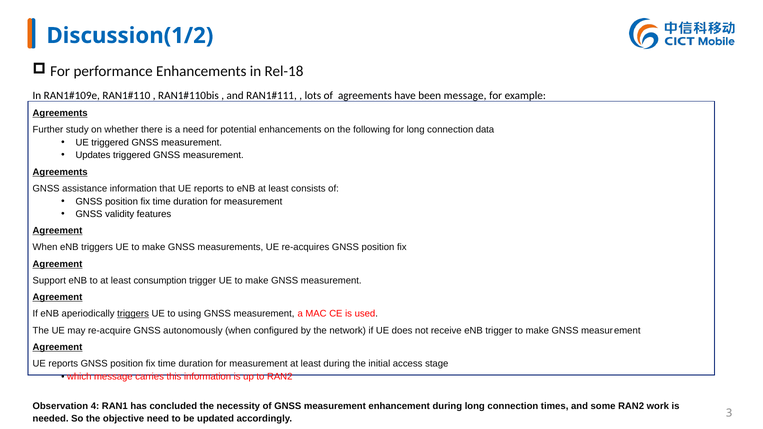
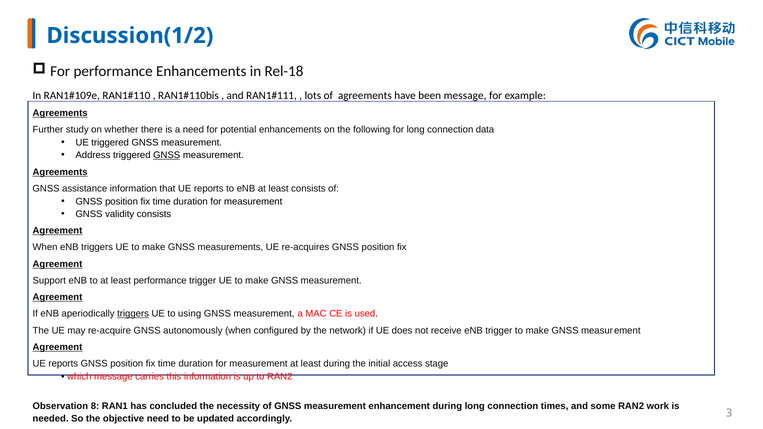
Updates: Updates -> Address
GNSS at (167, 155) underline: none -> present
validity features: features -> consists
least consumption: consumption -> performance
4: 4 -> 8
